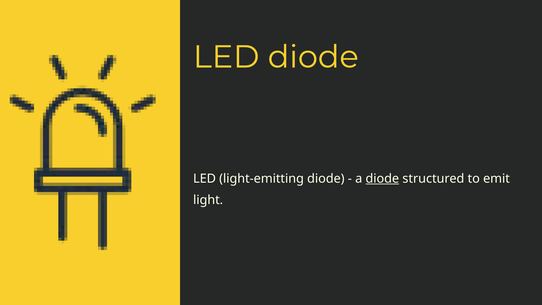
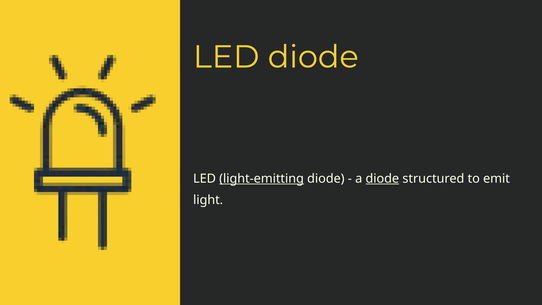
light-emitting underline: none -> present
